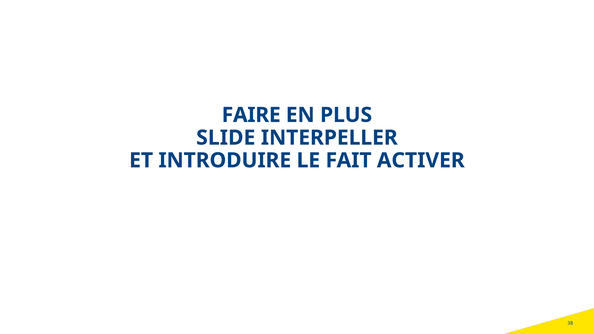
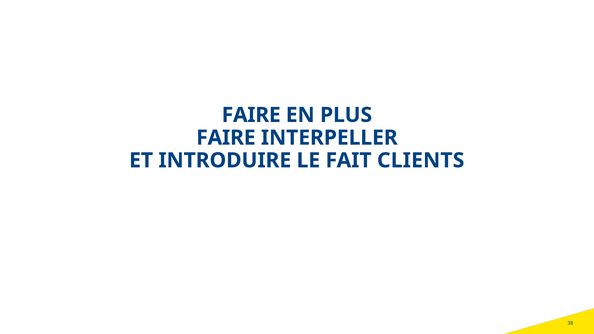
SLIDE at (226, 138): SLIDE -> FAIRE
ACTIVER: ACTIVER -> CLIENTS
